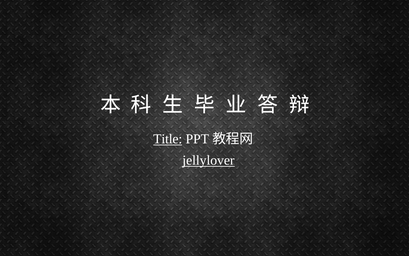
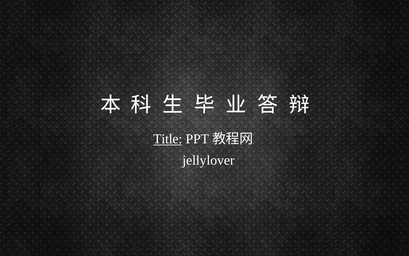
jellylover underline: present -> none
